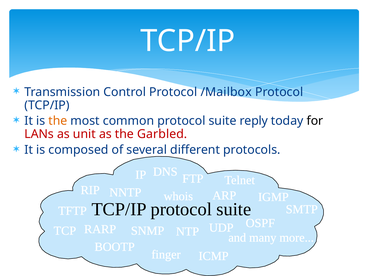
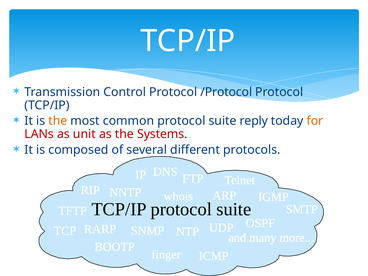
/Mailbox: /Mailbox -> /Protocol
for colour: black -> orange
Garbled: Garbled -> Systems
